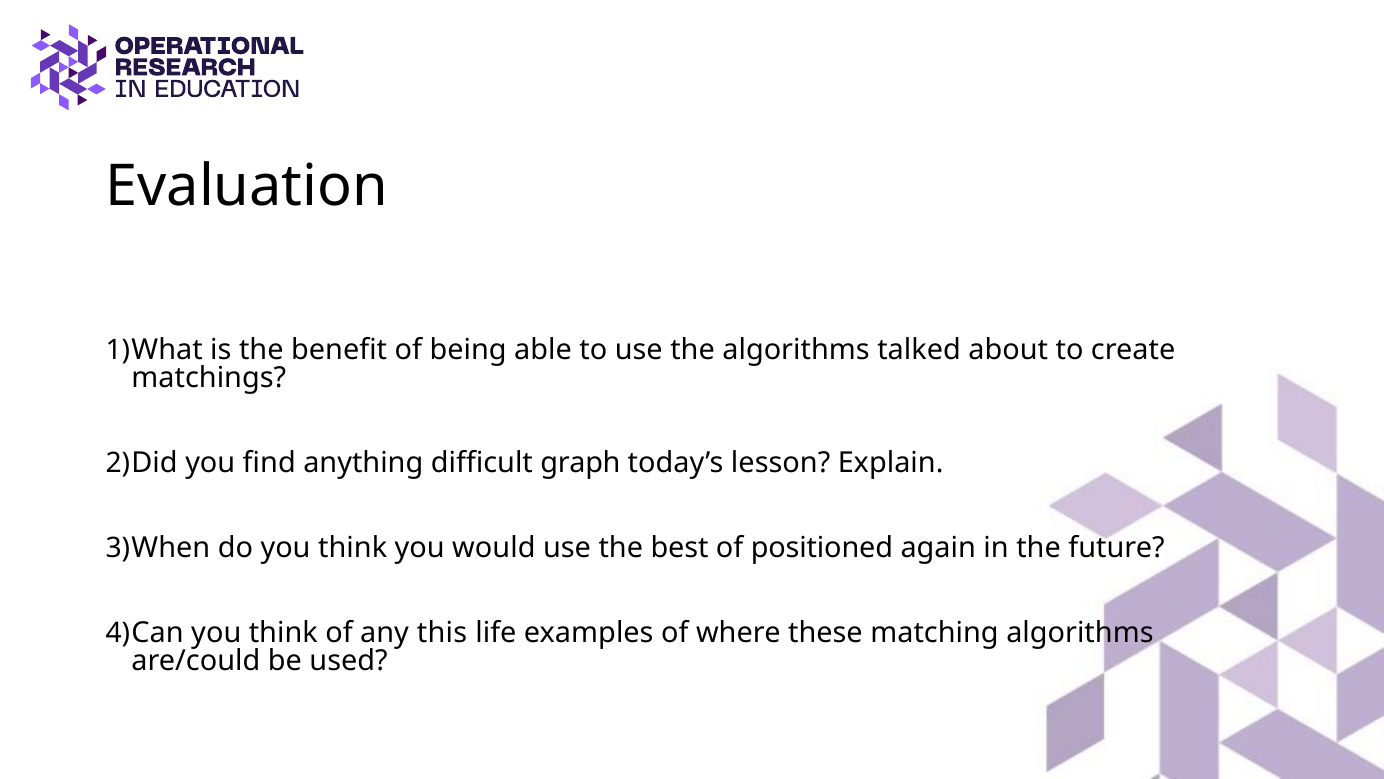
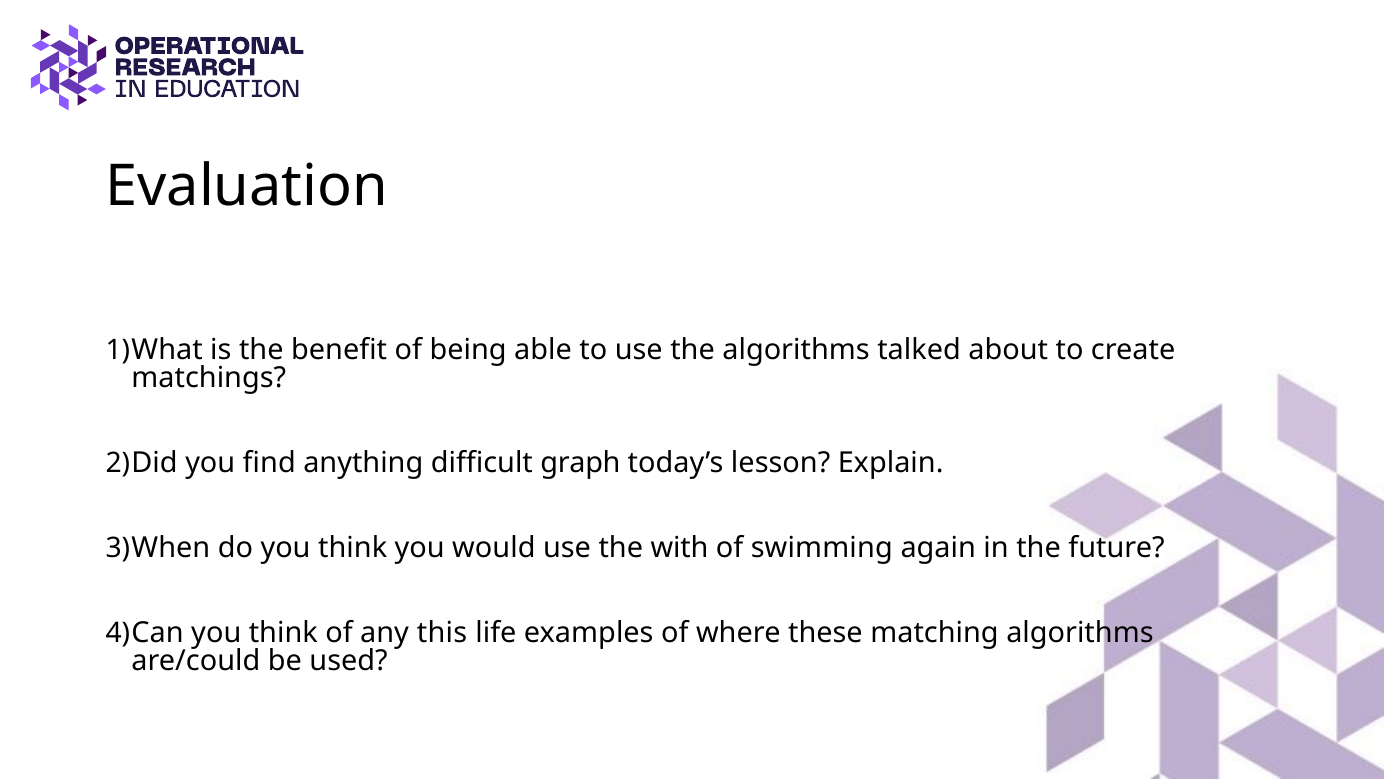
best: best -> with
positioned: positioned -> swimming
